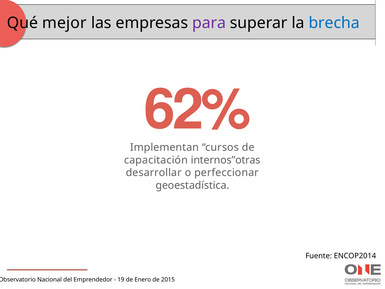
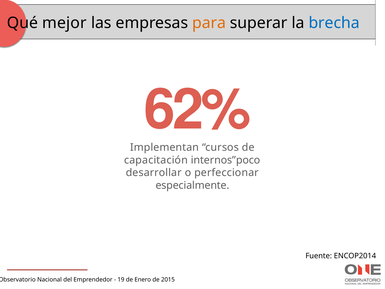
para colour: purple -> orange
internos”otras: internos”otras -> internos”poco
geoestadística: geoestadística -> especialmente
